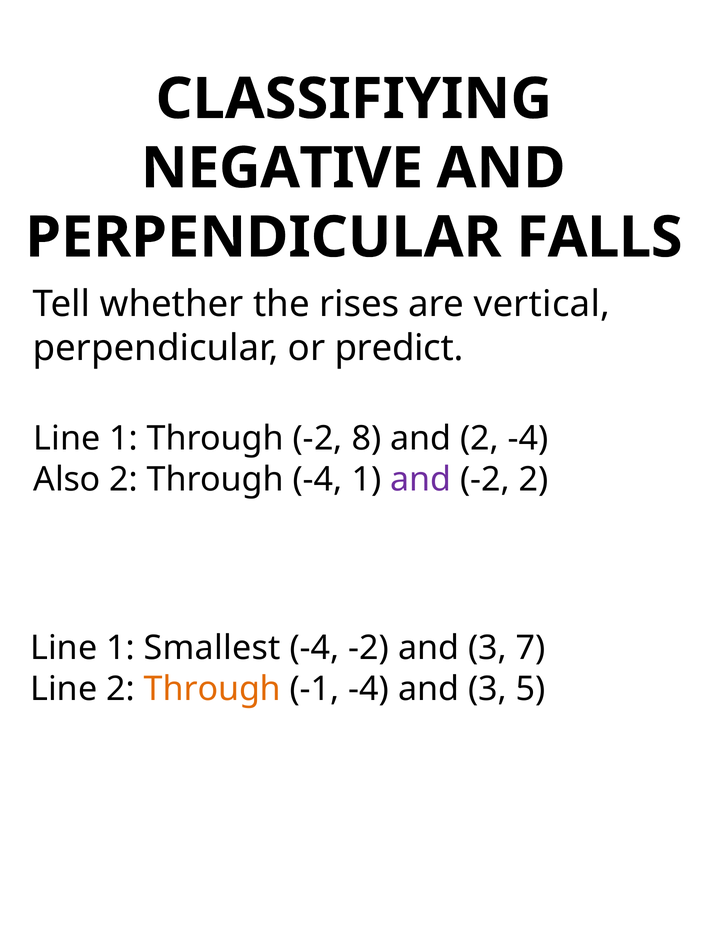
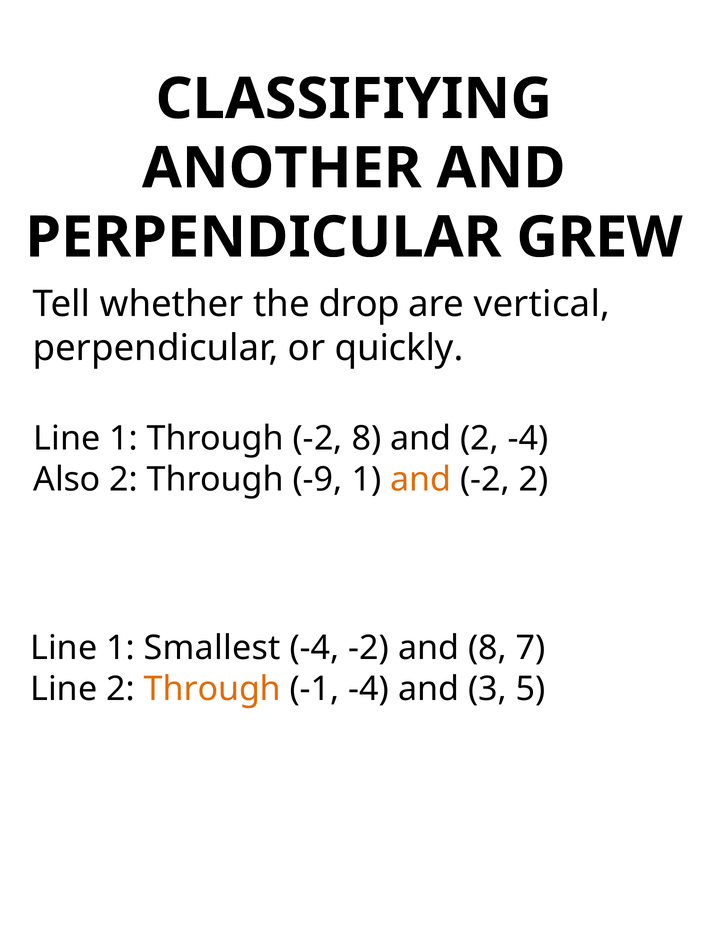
NEGATIVE: NEGATIVE -> ANOTHER
FALLS: FALLS -> GREW
rises: rises -> drop
predict: predict -> quickly
Through -4: -4 -> -9
and at (421, 480) colour: purple -> orange
-2 and 3: 3 -> 8
